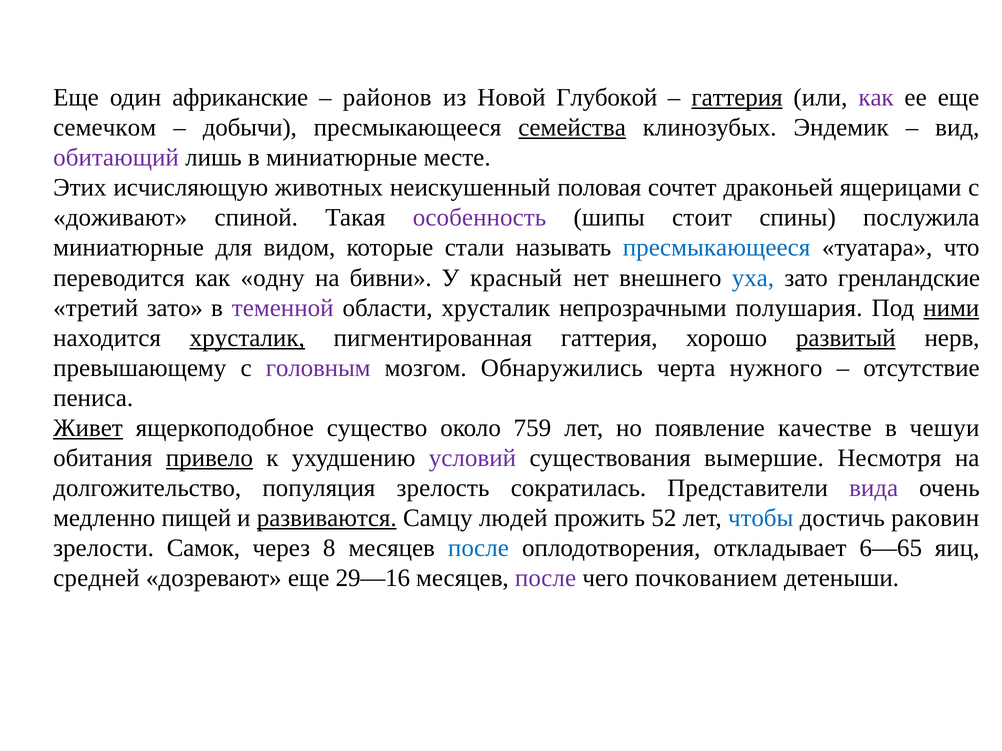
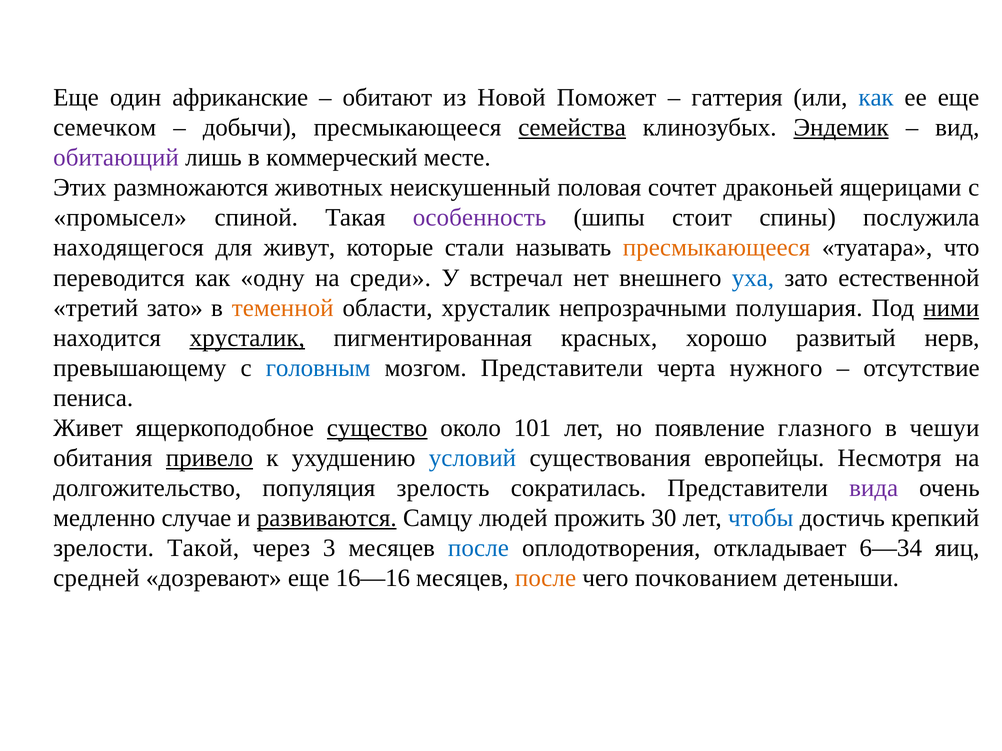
районов: районов -> обитают
Глубокой: Глубокой -> Поможет
гаттерия at (737, 98) underline: present -> none
как at (876, 98) colour: purple -> blue
Эндемик underline: none -> present
в миниатюрные: миниатюрные -> коммерческий
исчисляющую: исчисляющую -> размножаются
доживают: доживают -> промысел
миниатюрные at (129, 248): миниатюрные -> находящегося
видом: видом -> живут
пресмыкающееся at (717, 248) colour: blue -> orange
бивни: бивни -> среди
красный: красный -> встречал
гренландские: гренландские -> естественной
теменной colour: purple -> orange
пигментированная гаттерия: гаттерия -> красных
развитый underline: present -> none
головным colour: purple -> blue
мозгом Обнаружились: Обнаружились -> Представители
Живет underline: present -> none
существо underline: none -> present
759: 759 -> 101
качестве: качестве -> глазного
условий colour: purple -> blue
вымершие: вымершие -> европейцы
пищей: пищей -> случае
52: 52 -> 30
раковин: раковин -> крепкий
Самок: Самок -> Такой
8: 8 -> 3
6—65: 6—65 -> 6—34
29—16: 29—16 -> 16—16
после at (546, 579) colour: purple -> orange
